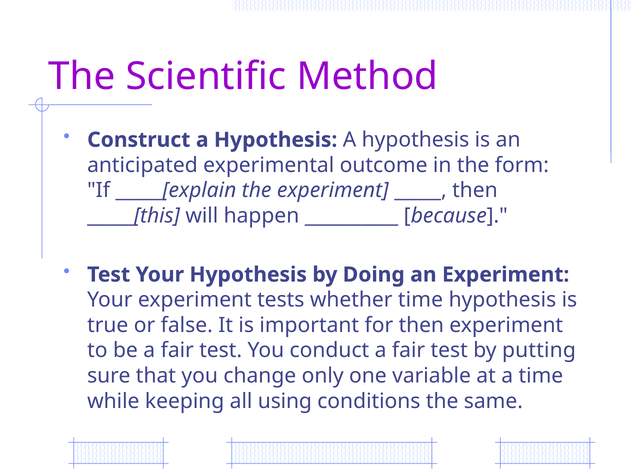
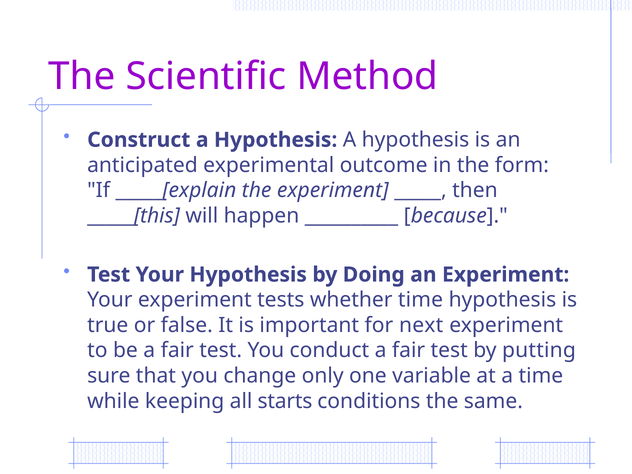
for then: then -> next
using: using -> starts
